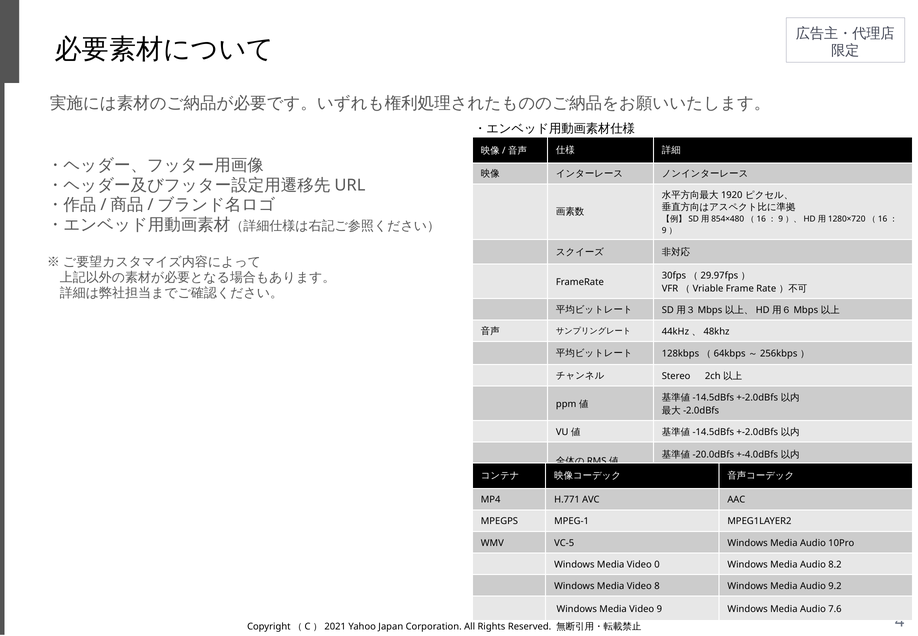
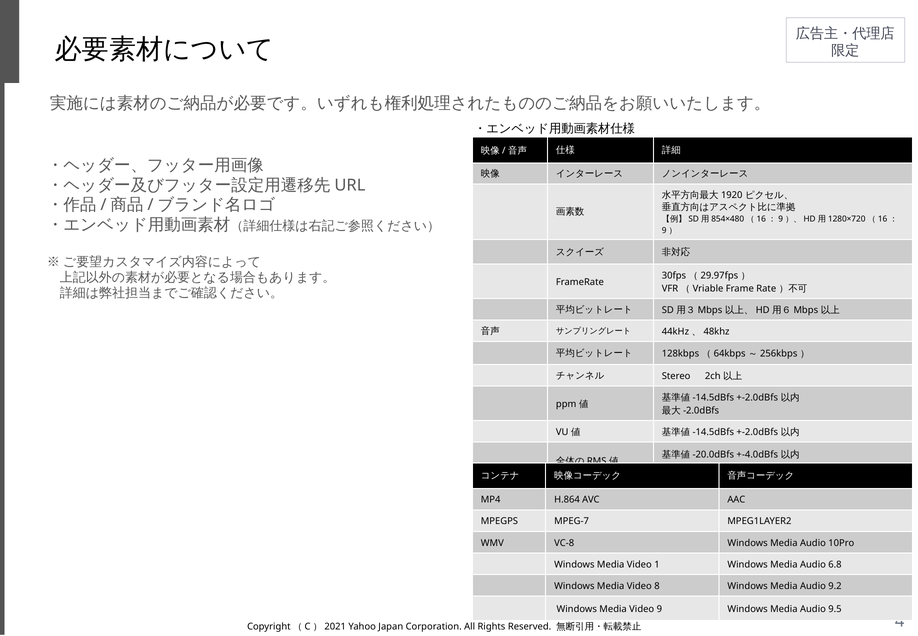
H.771: H.771 -> H.864
MPEG-1: MPEG-1 -> MPEG-7
VC-5: VC-5 -> VC-8
0: 0 -> 1
8.2: 8.2 -> 6.8
7.6: 7.6 -> 9.5
